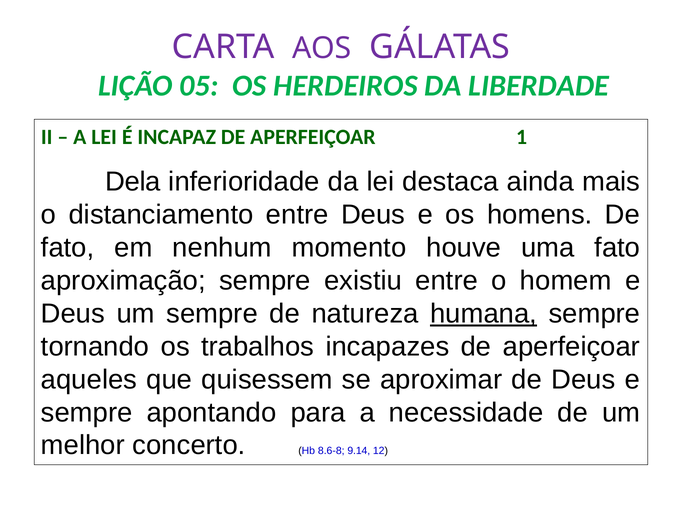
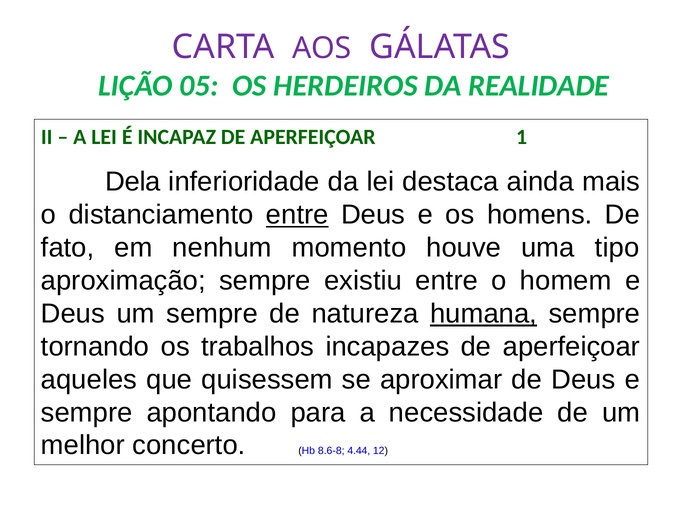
LIBERDADE: LIBERDADE -> REALIDADE
entre at (297, 215) underline: none -> present
uma fato: fato -> tipo
9.14: 9.14 -> 4.44
